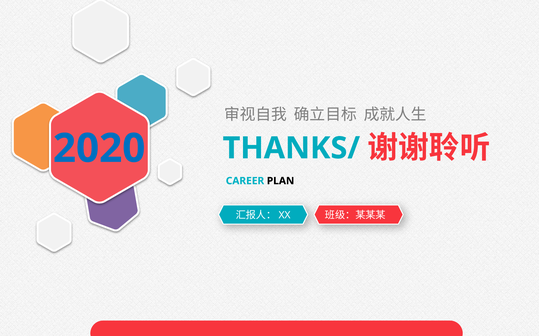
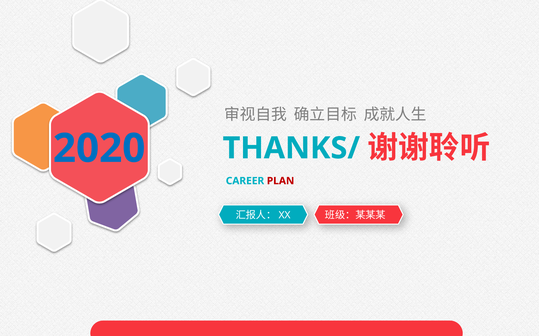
PLAN colour: black -> red
